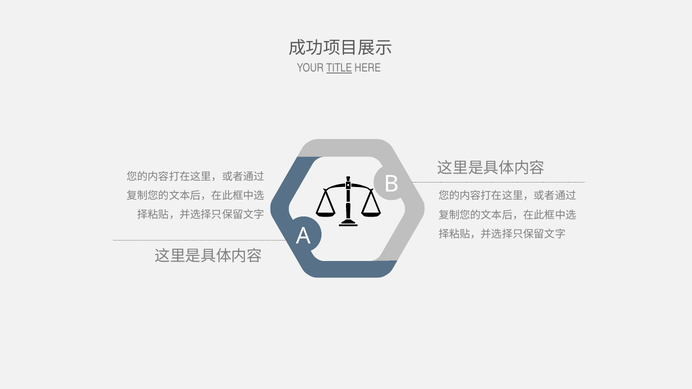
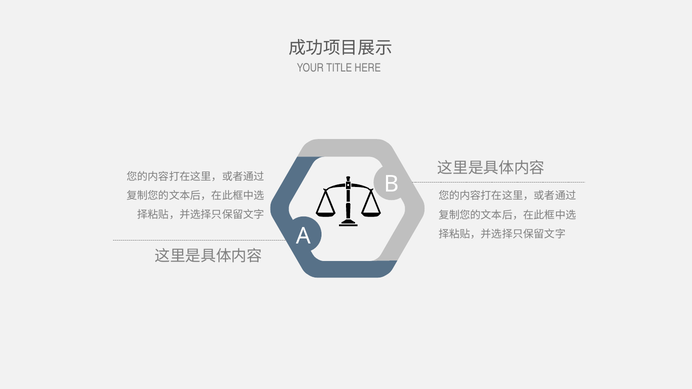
TITLE underline: present -> none
